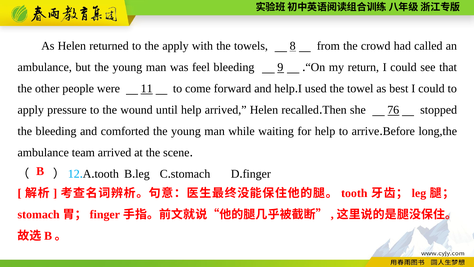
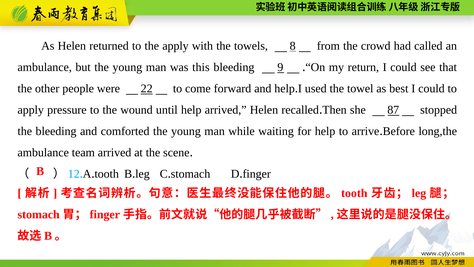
feel: feel -> this
11: 11 -> 22
76: 76 -> 87
